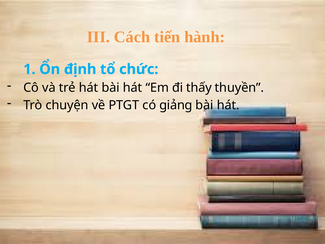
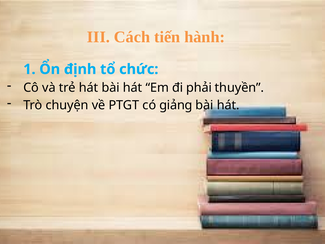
thấy: thấy -> phải
